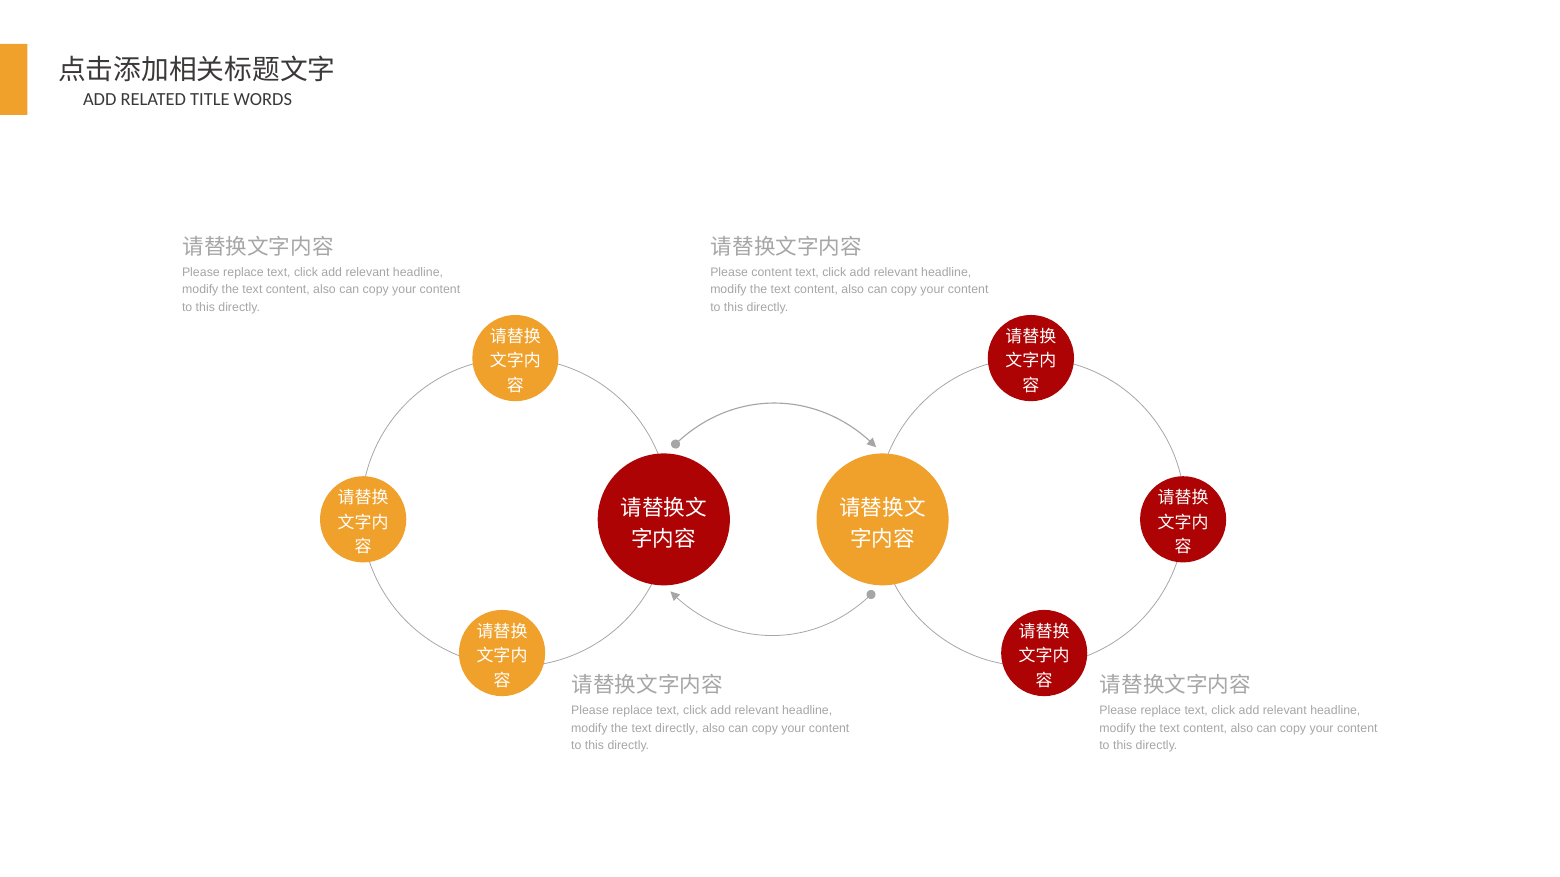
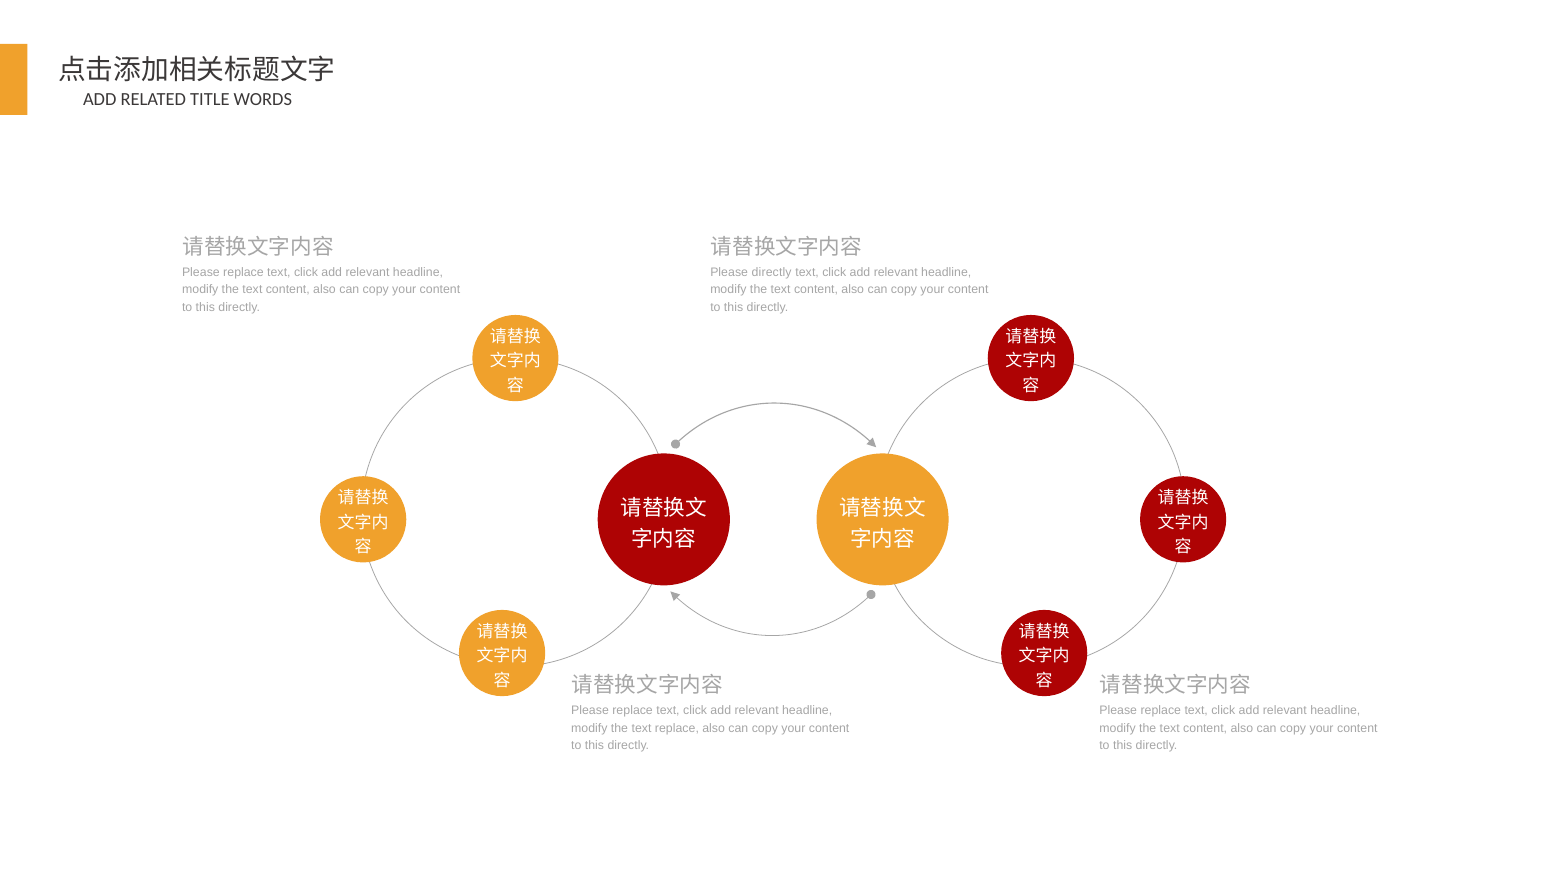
Please content: content -> directly
text directly: directly -> replace
